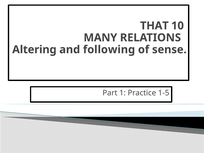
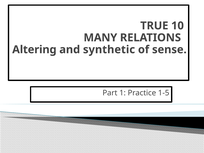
THAT: THAT -> TRUE
following: following -> synthetic
